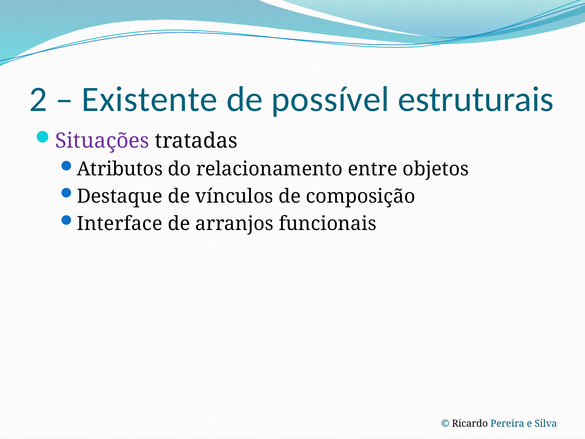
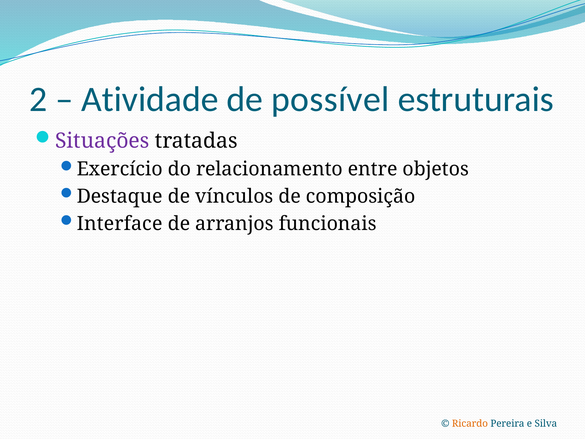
Existente: Existente -> Atividade
Atributos: Atributos -> Exercício
Ricardo colour: black -> orange
